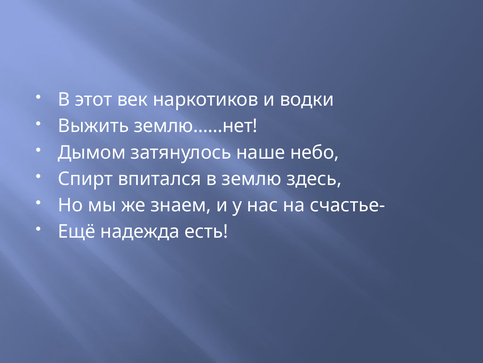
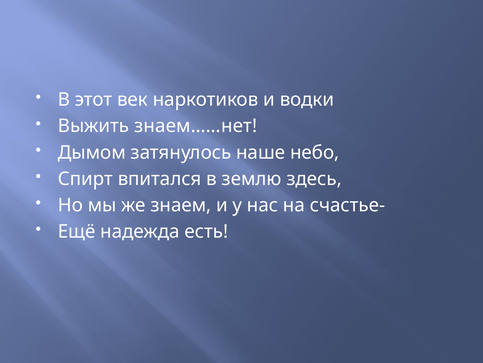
землю……нет: землю……нет -> знаем……нет
